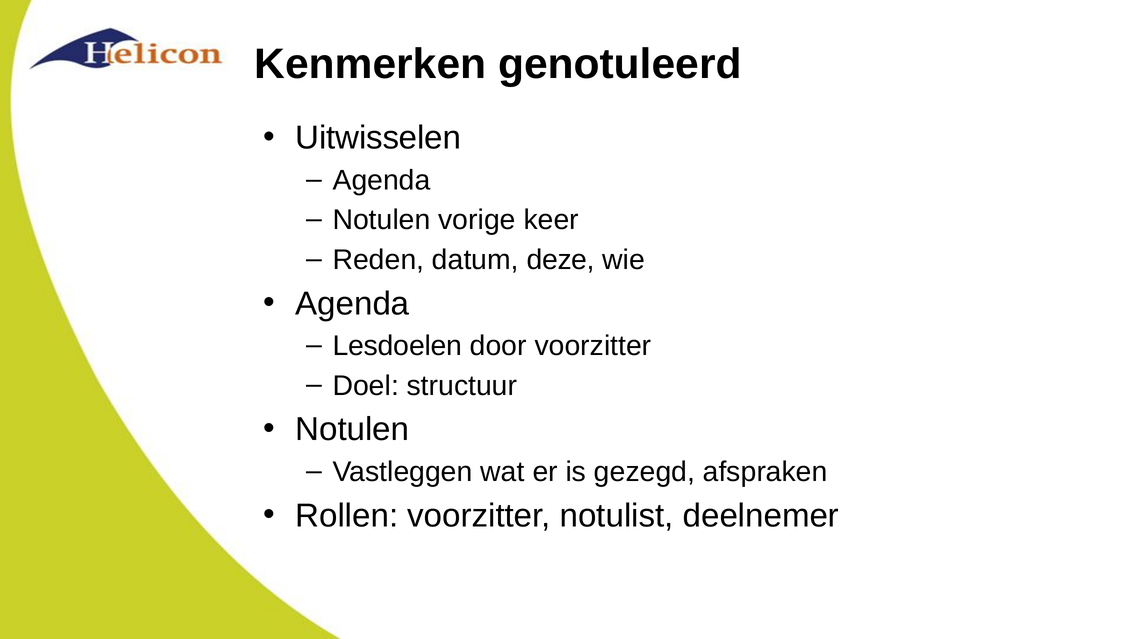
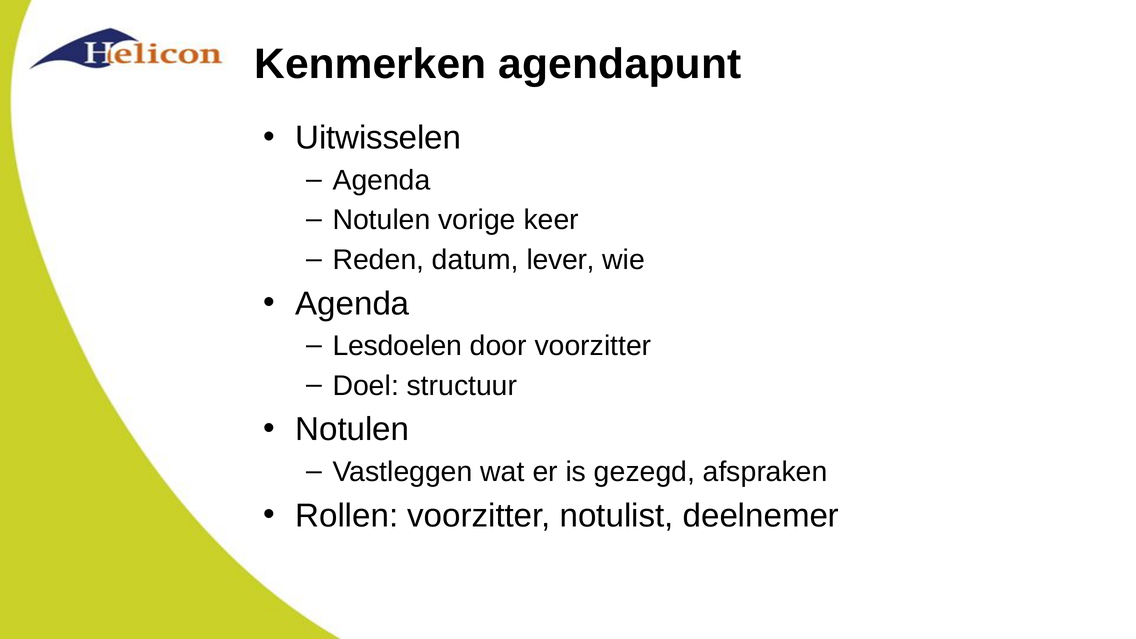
genotuleerd: genotuleerd -> agendapunt
deze: deze -> lever
